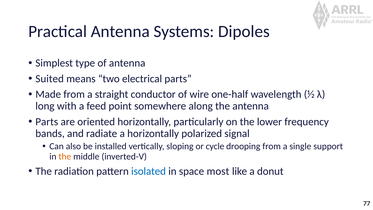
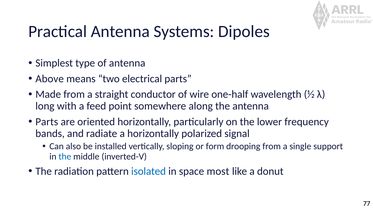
Suited: Suited -> Above
cycle: cycle -> form
the at (65, 156) colour: orange -> blue
